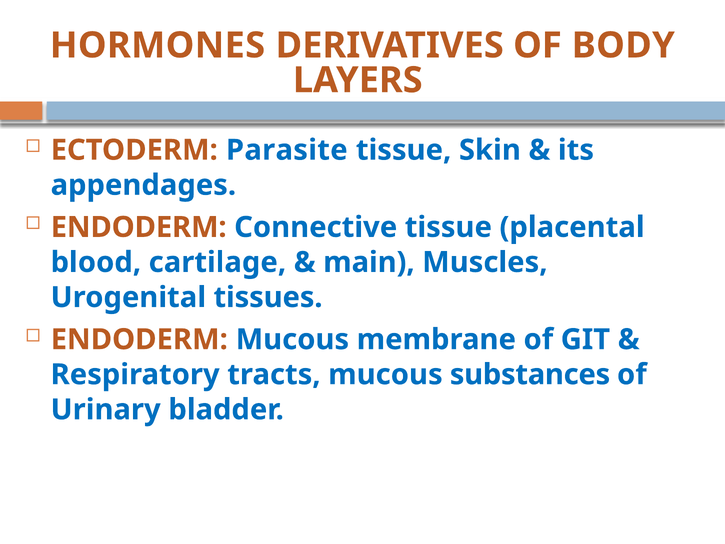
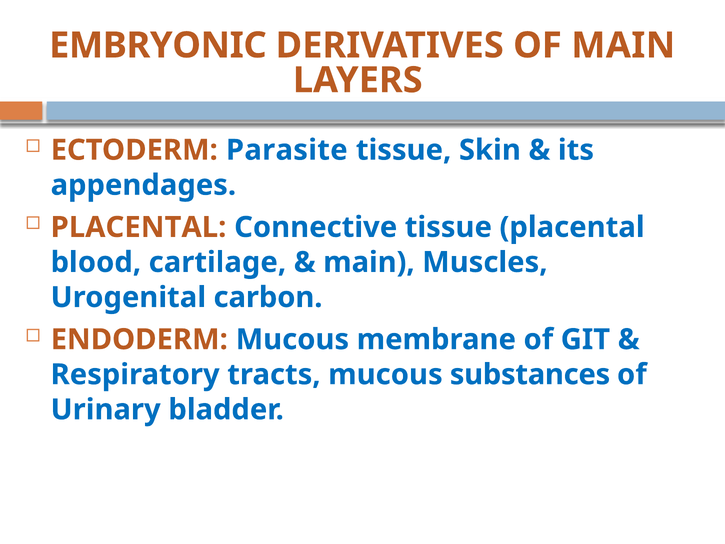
HORMONES: HORMONES -> EMBRYONIC
OF BODY: BODY -> MAIN
ENDODERM at (139, 227): ENDODERM -> PLACENTAL
tissues: tissues -> carbon
